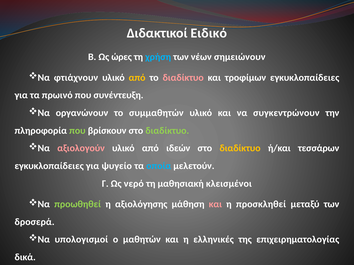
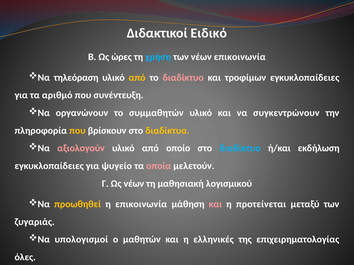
νέων σημειώνουν: σημειώνουν -> επικοινωνία
φτιάχνουν: φτιάχνουν -> τηλεόραση
πρωινό: πρωινό -> αριθμό
που at (77, 131) colour: light green -> yellow
διαδίκτυο at (167, 131) colour: light green -> yellow
ιδεών: ιδεών -> οποίο
διαδίκτυο at (240, 148) colour: yellow -> light blue
τεσσάρων: τεσσάρων -> εκδήλωση
οποία colour: light blue -> pink
Ως νερό: νερό -> νέων
κλεισμένοι: κλεισμένοι -> λογισμικού
προωθηθεί colour: light green -> yellow
η αξιολόγησης: αξιολόγησης -> επικοινωνία
προσκληθεί: προσκληθεί -> προτείνεται
δροσερά: δροσερά -> ζυγαριάς
δικά: δικά -> όλες
